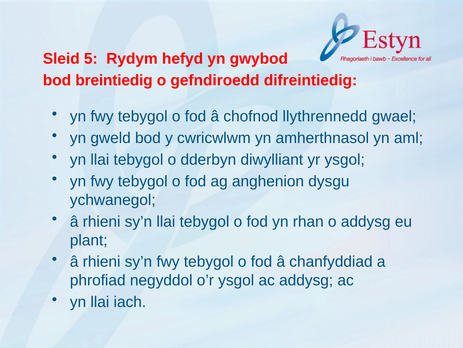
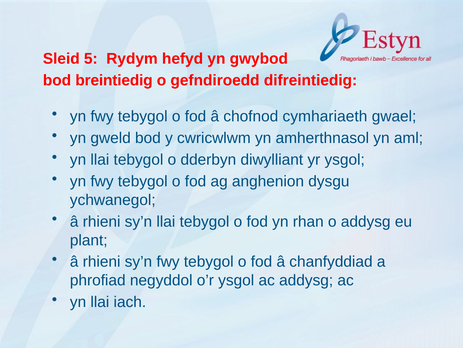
llythrennedd: llythrennedd -> cymhariaeth
